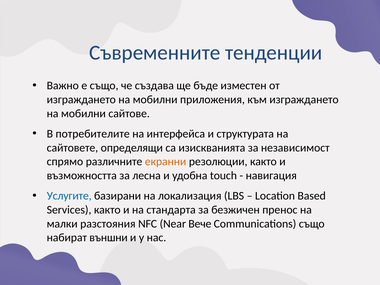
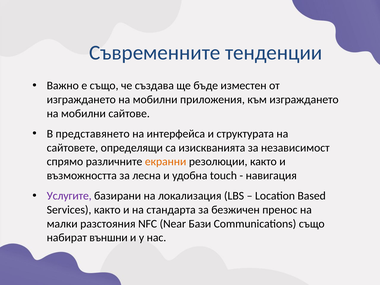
потребителите: потребителите -> представянето
Услугите colour: blue -> purple
Вече: Вече -> Бази
